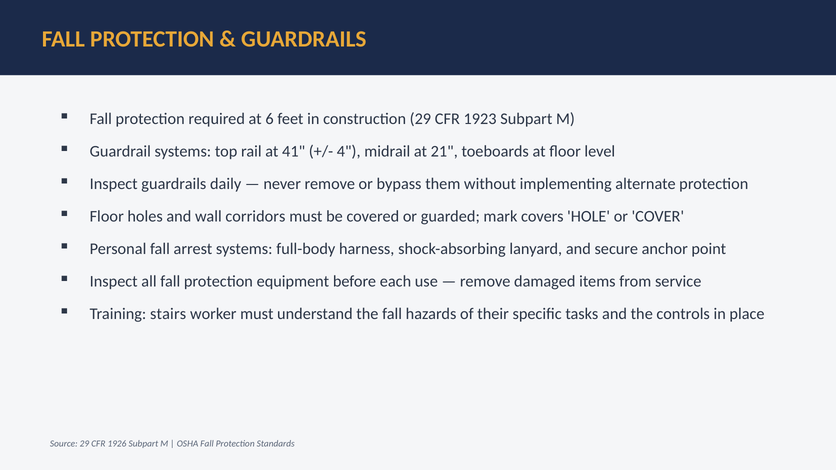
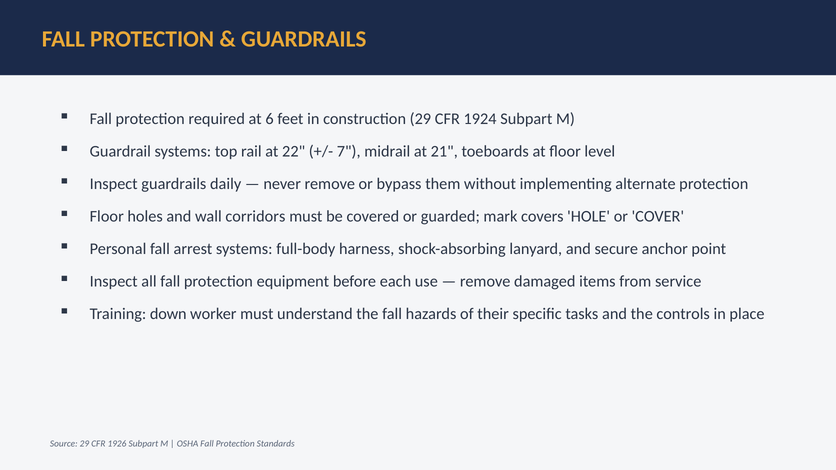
1923: 1923 -> 1924
41: 41 -> 22
4: 4 -> 7
stairs: stairs -> down
